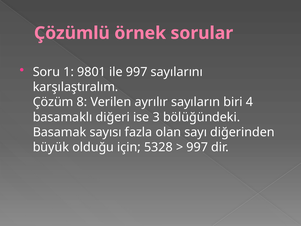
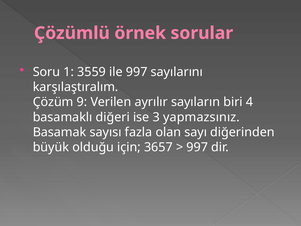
9801: 9801 -> 3559
8: 8 -> 9
bölüğündeki: bölüğündeki -> yapmazsınız
5328: 5328 -> 3657
